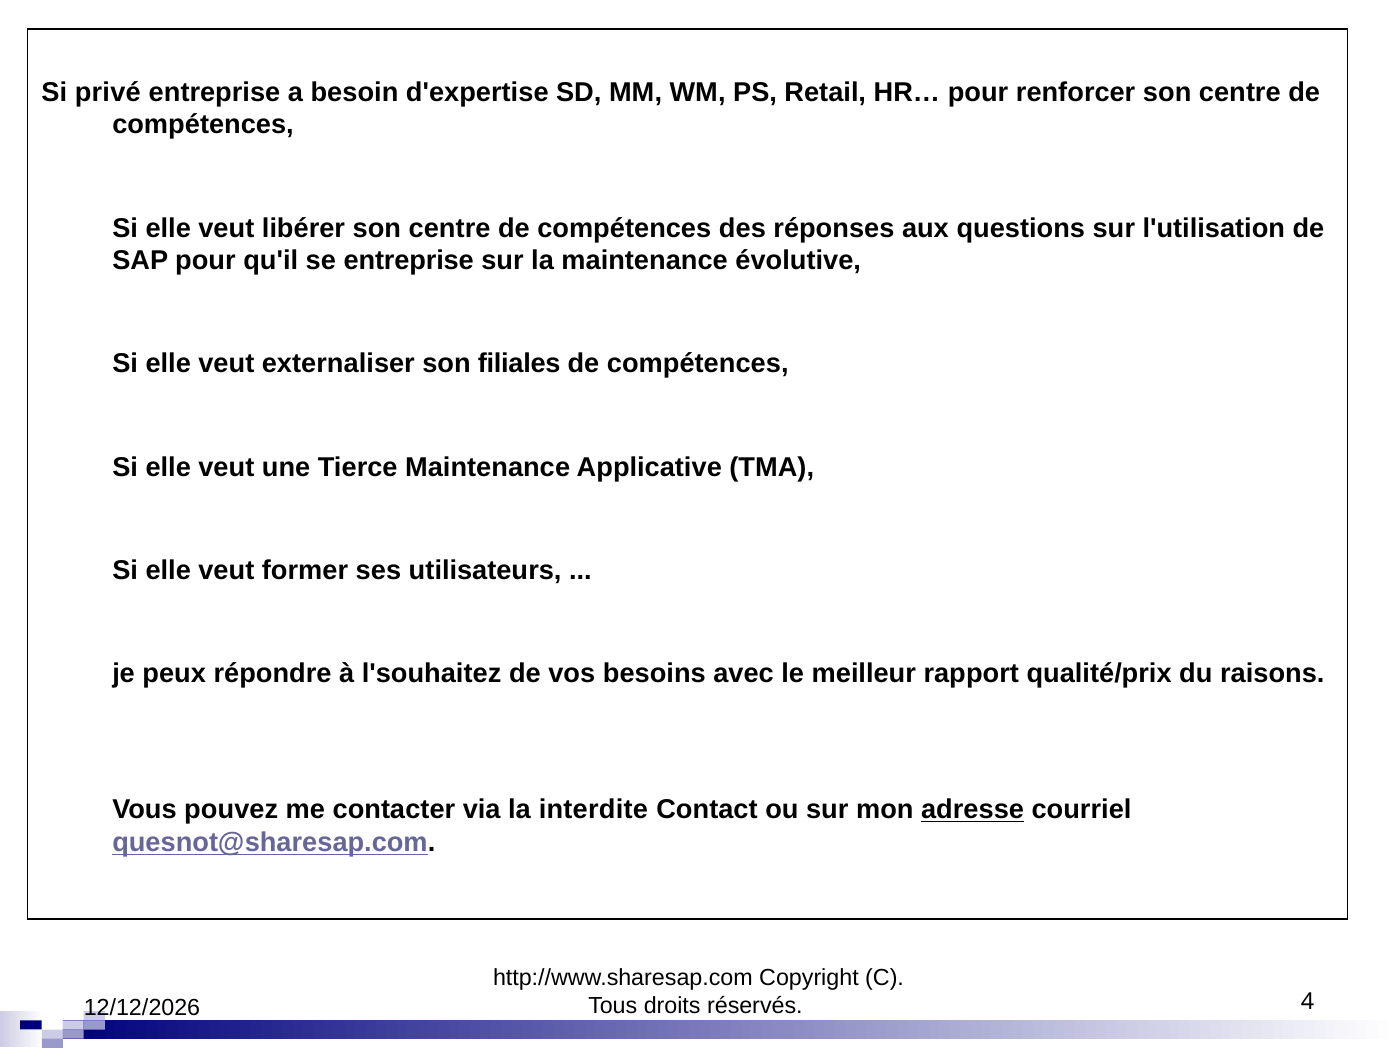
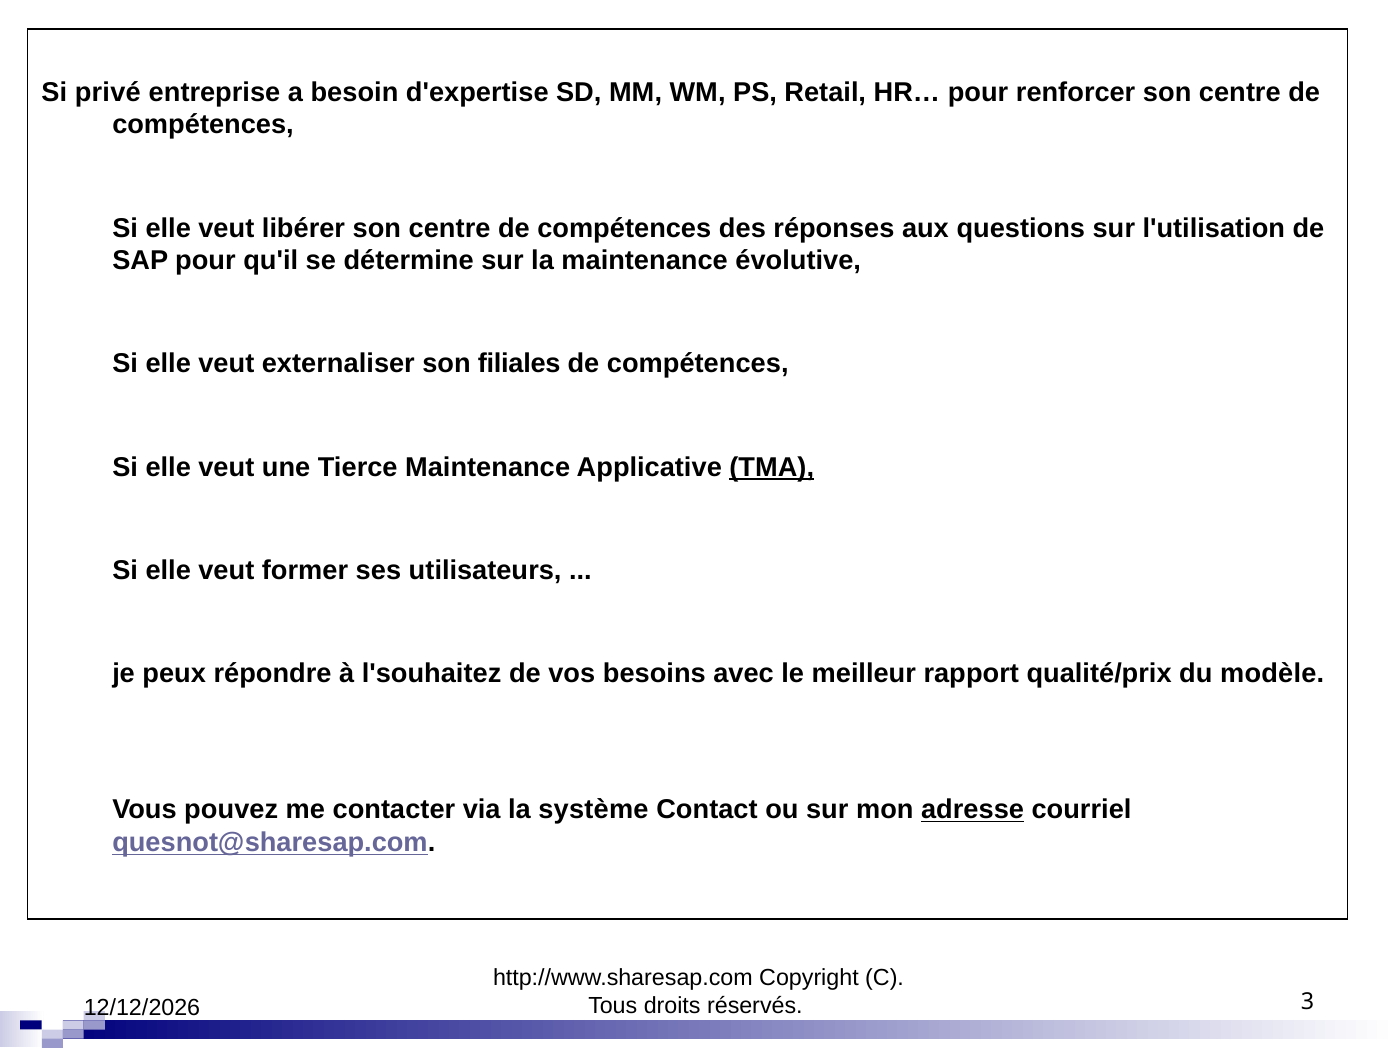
se entreprise: entreprise -> détermine
TMA underline: none -> present
raisons: raisons -> modèle
interdite: interdite -> système
4: 4 -> 3
